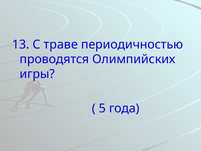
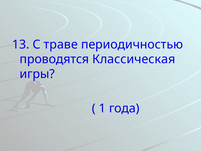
Олимпийских: Олимпийских -> Классическая
5: 5 -> 1
